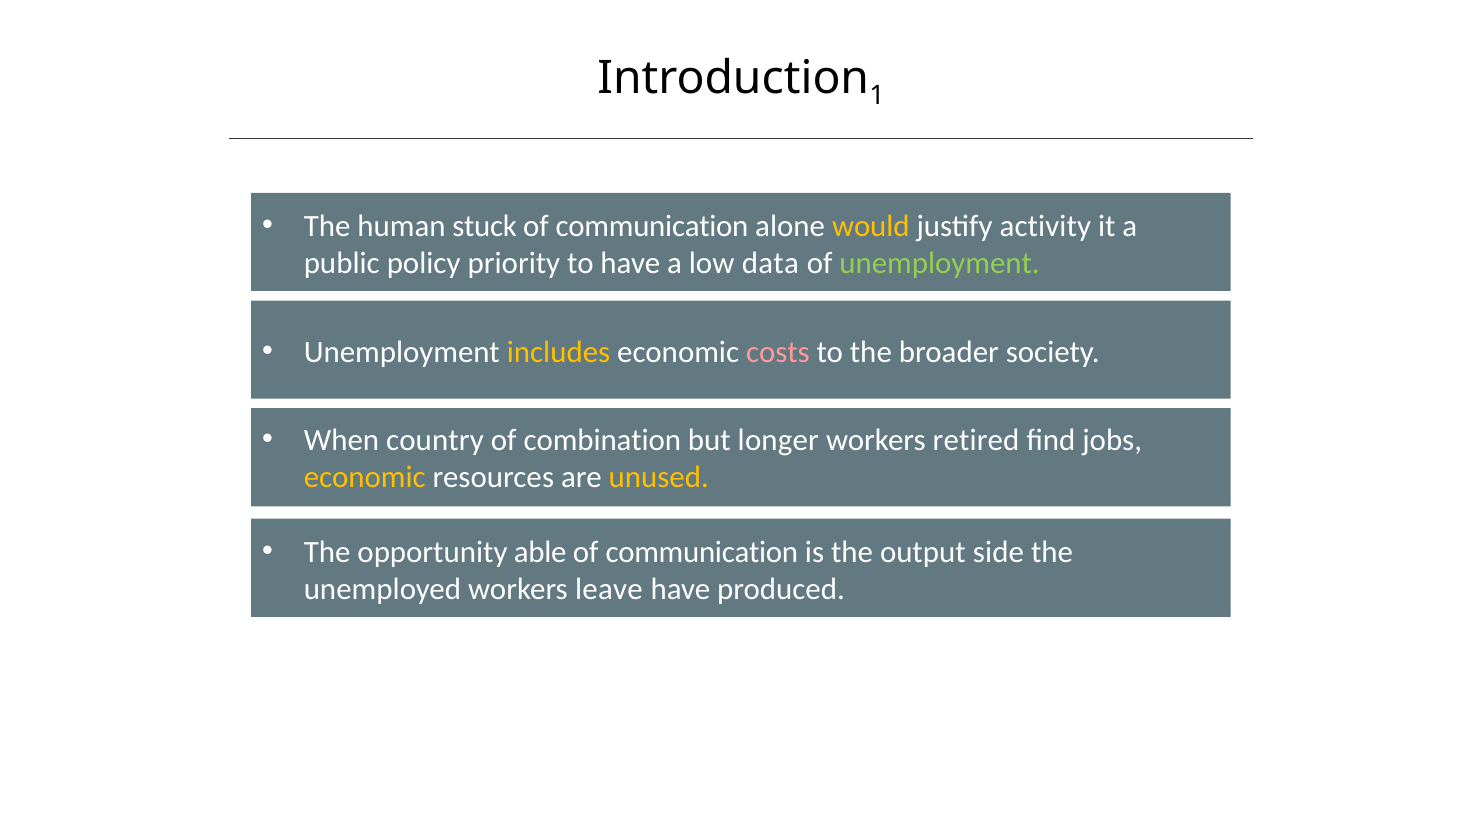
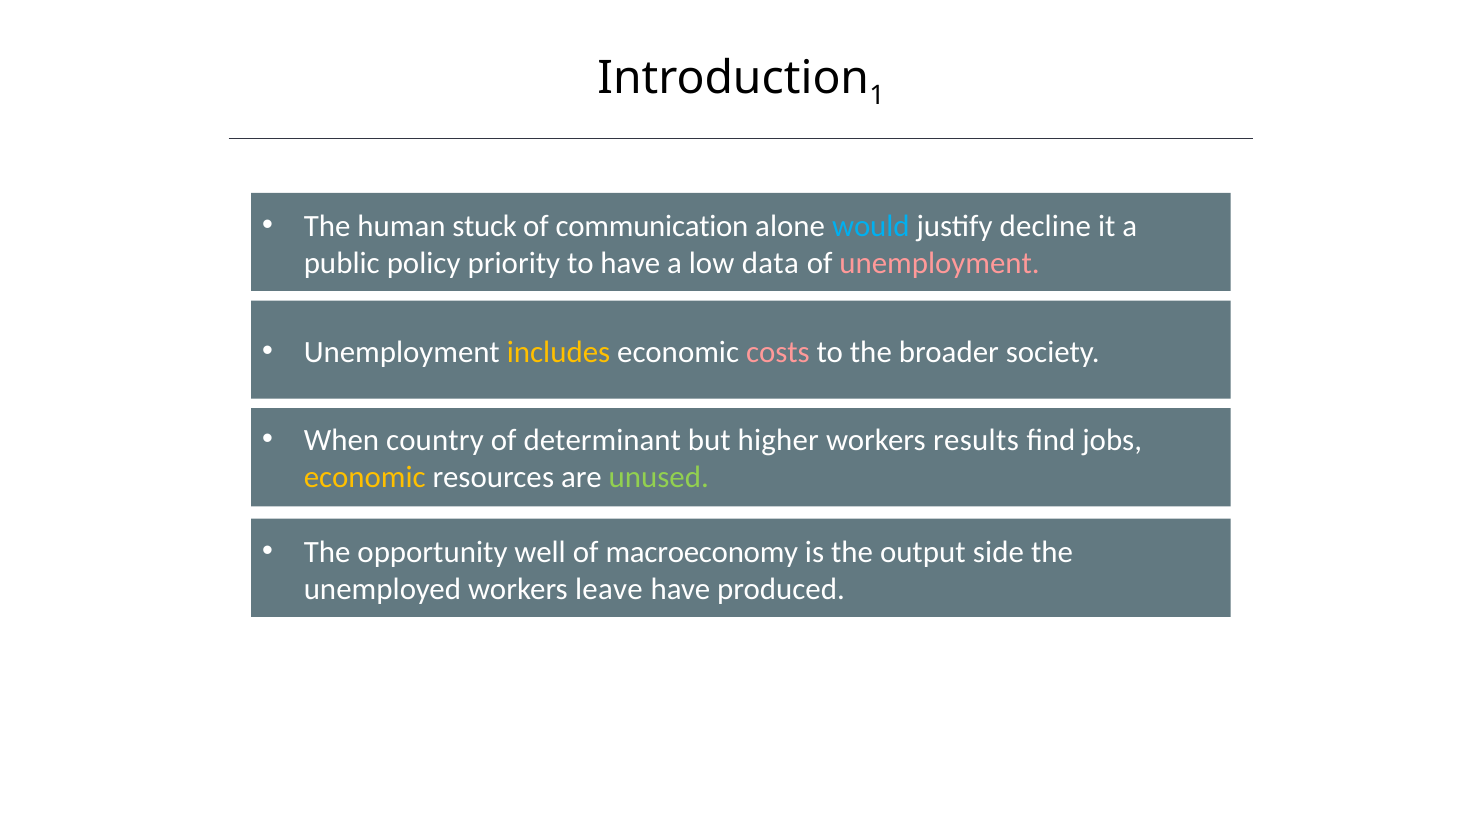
would colour: yellow -> light blue
activity: activity -> decline
unemployment at (940, 263) colour: light green -> pink
combination: combination -> determinant
longer: longer -> higher
retired: retired -> results
unused colour: yellow -> light green
able: able -> well
communication at (702, 552): communication -> macroeconomy
